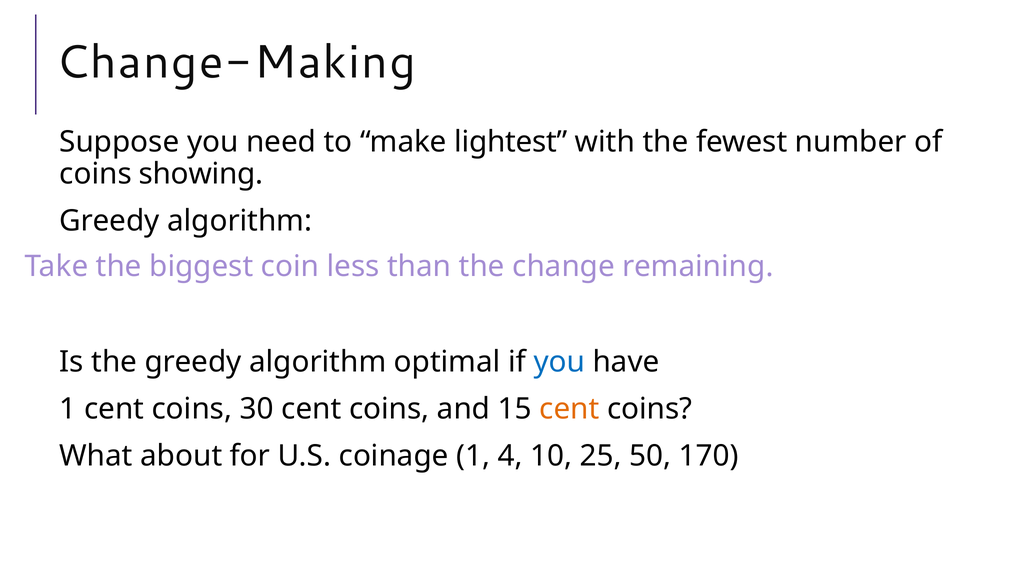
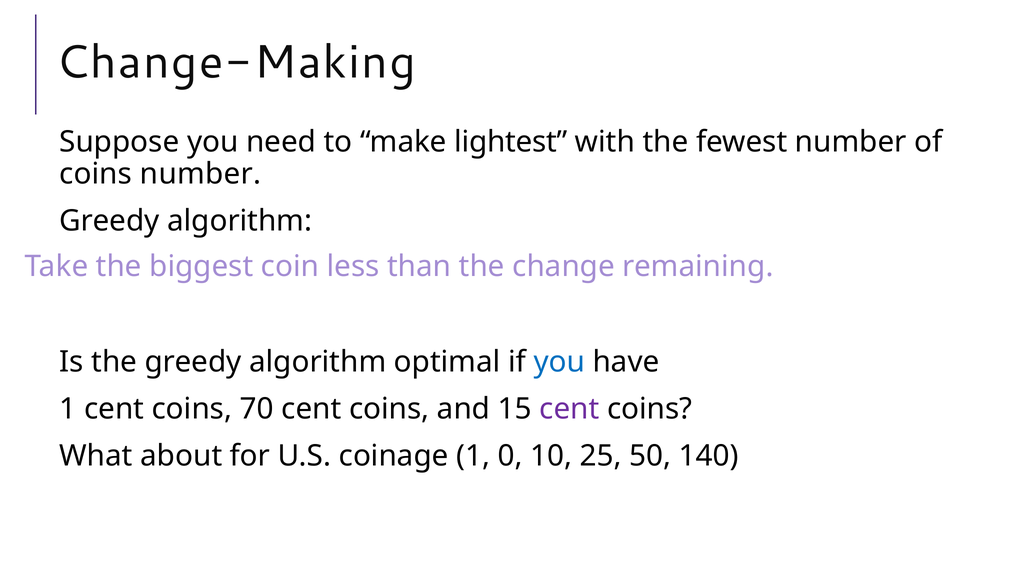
coins showing: showing -> number
30: 30 -> 70
cent at (569, 409) colour: orange -> purple
4: 4 -> 0
170: 170 -> 140
